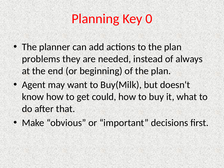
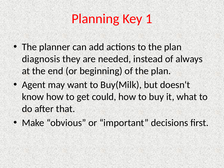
0: 0 -> 1
problems: problems -> diagnosis
